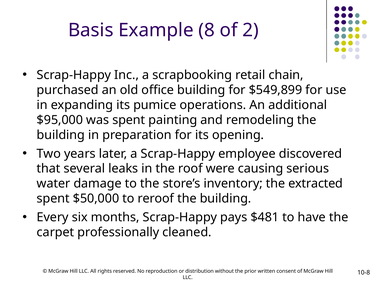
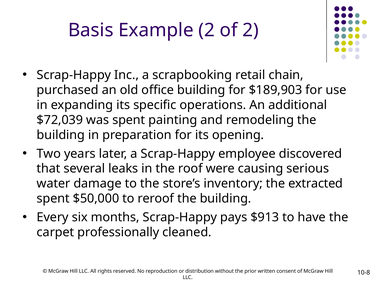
Example 8: 8 -> 2
$549,899: $549,899 -> $189,903
pumice: pumice -> specific
$95,000: $95,000 -> $72,039
$481: $481 -> $913
